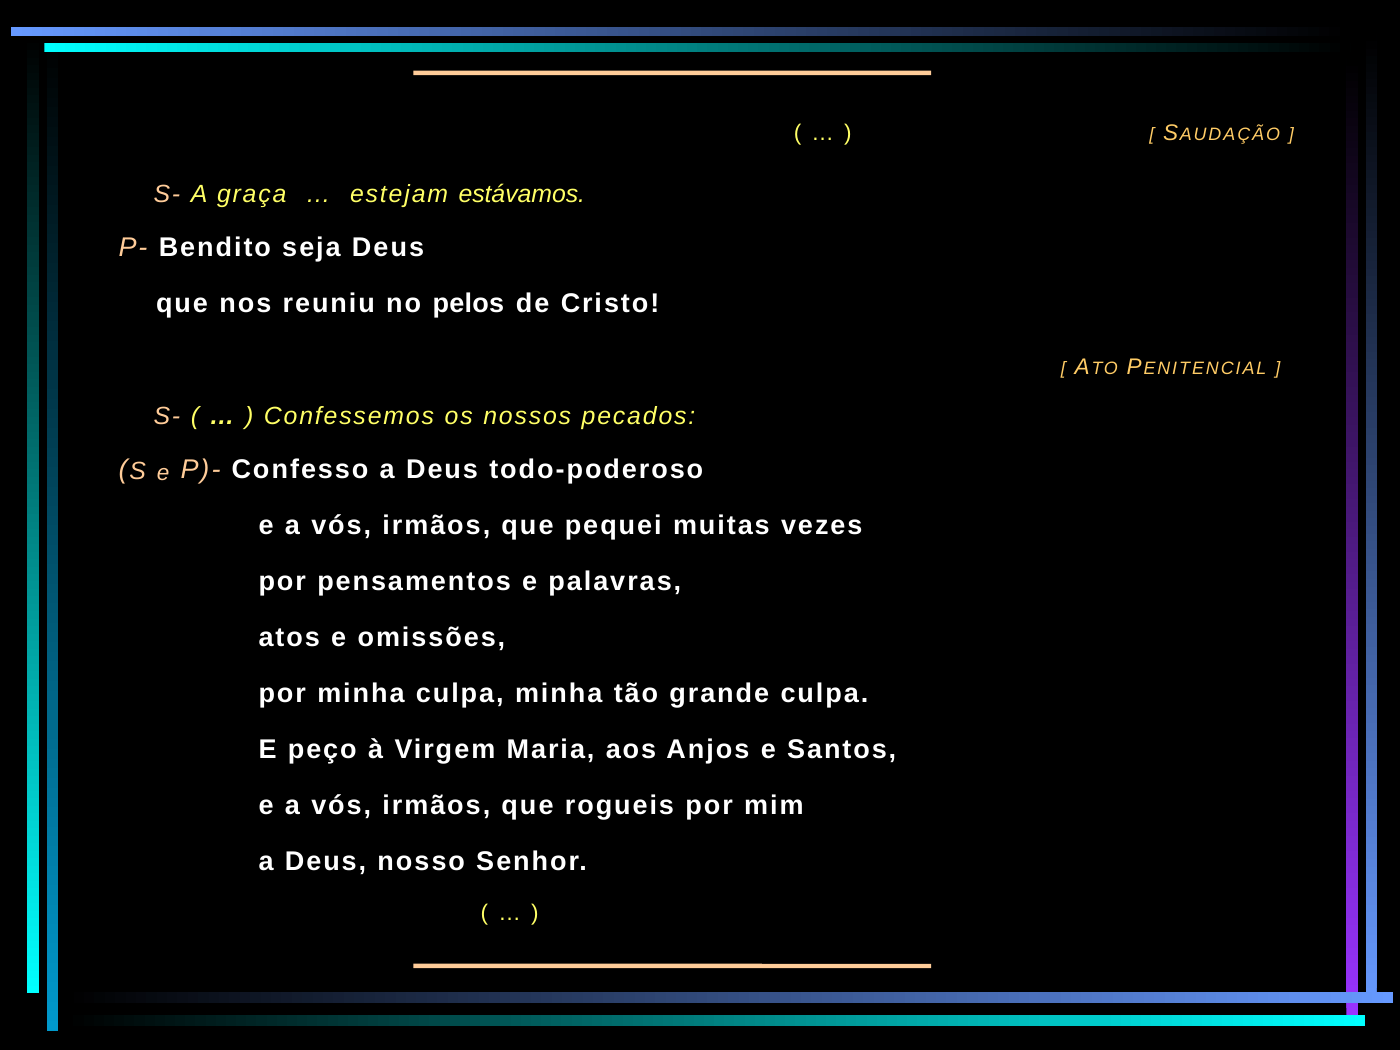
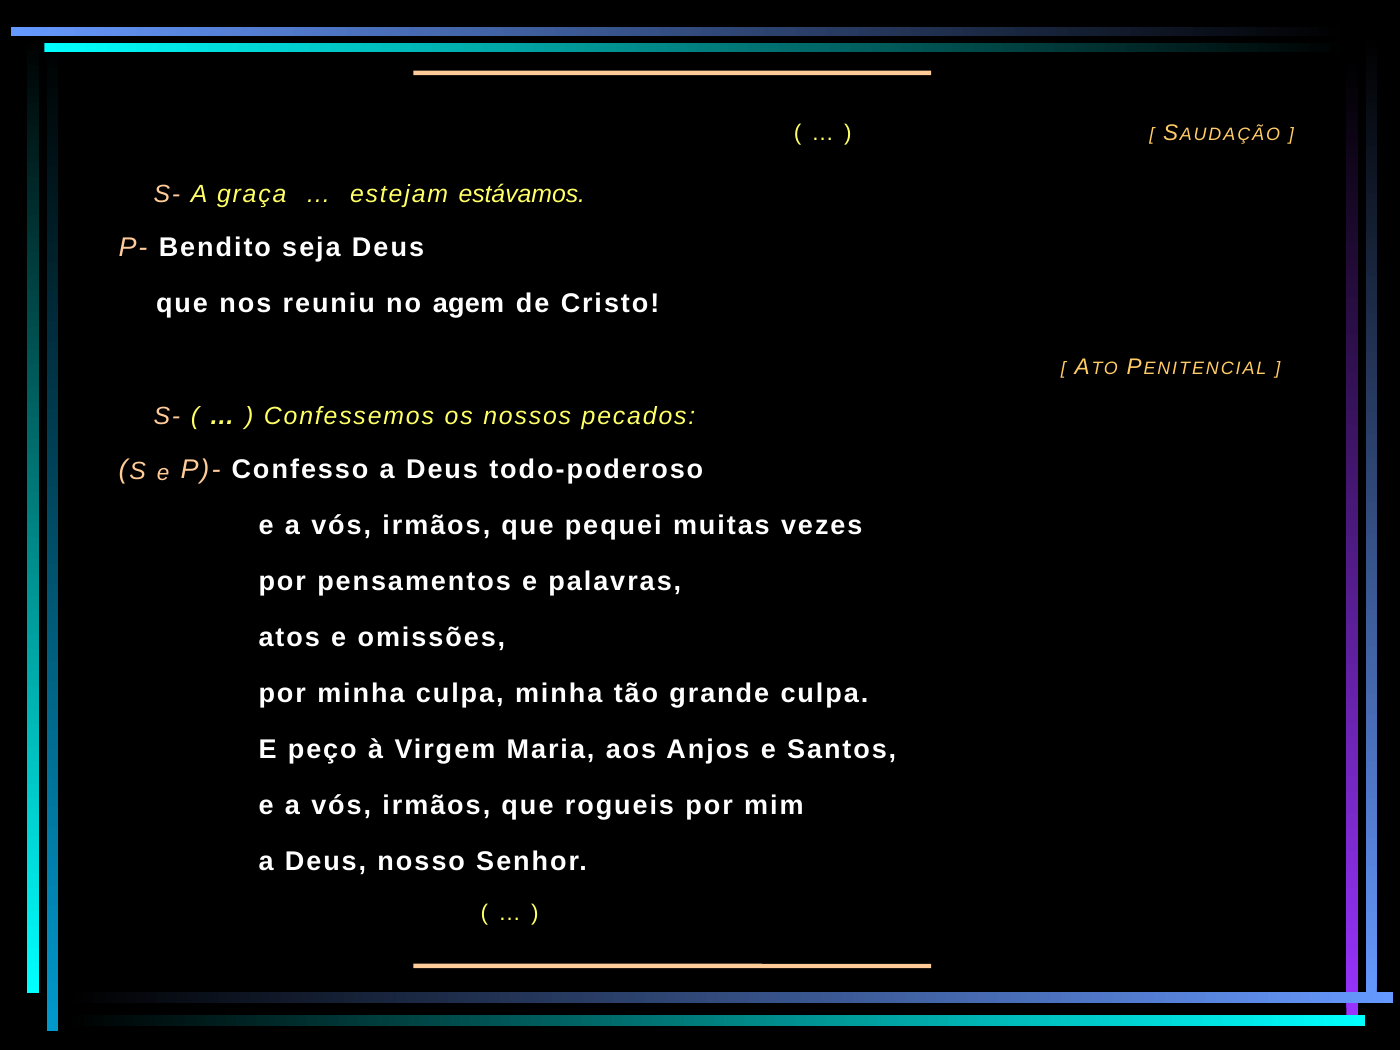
pelos: pelos -> agem
